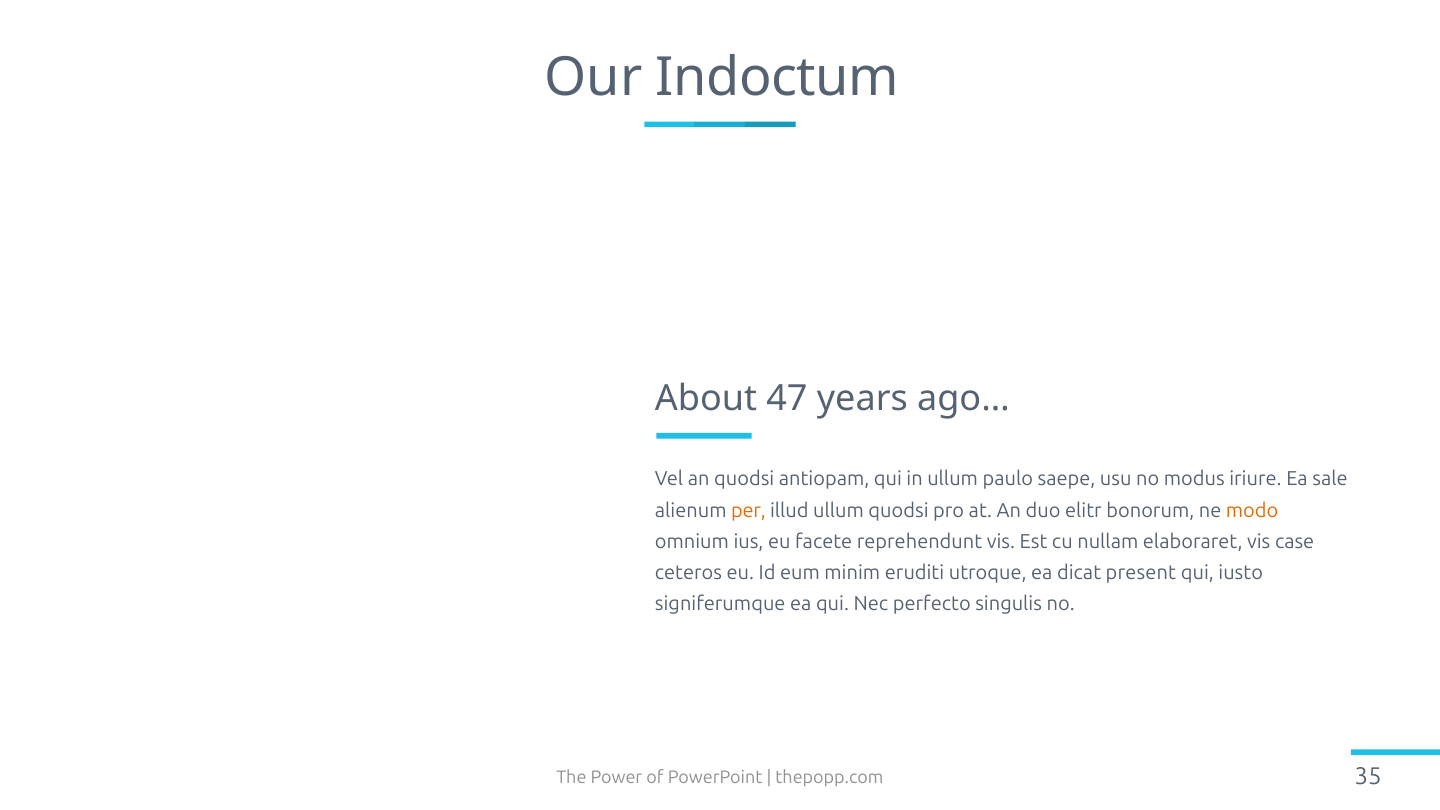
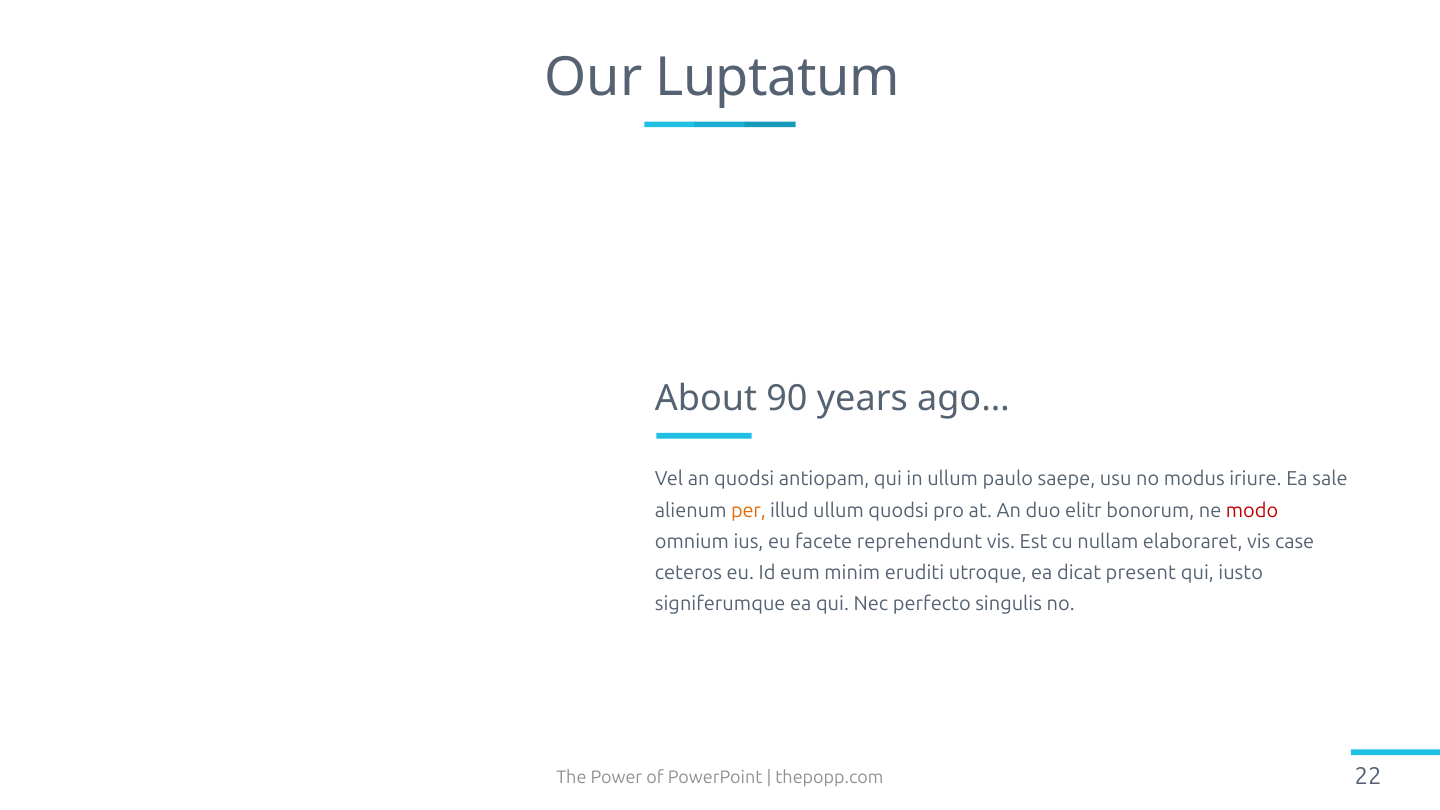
Indoctum: Indoctum -> Luptatum
47: 47 -> 90
modo colour: orange -> red
35: 35 -> 22
